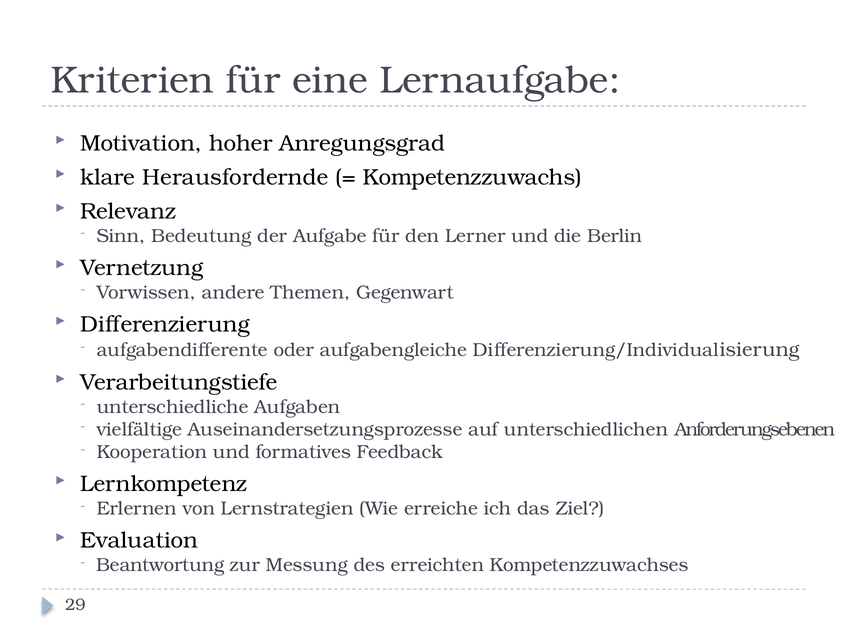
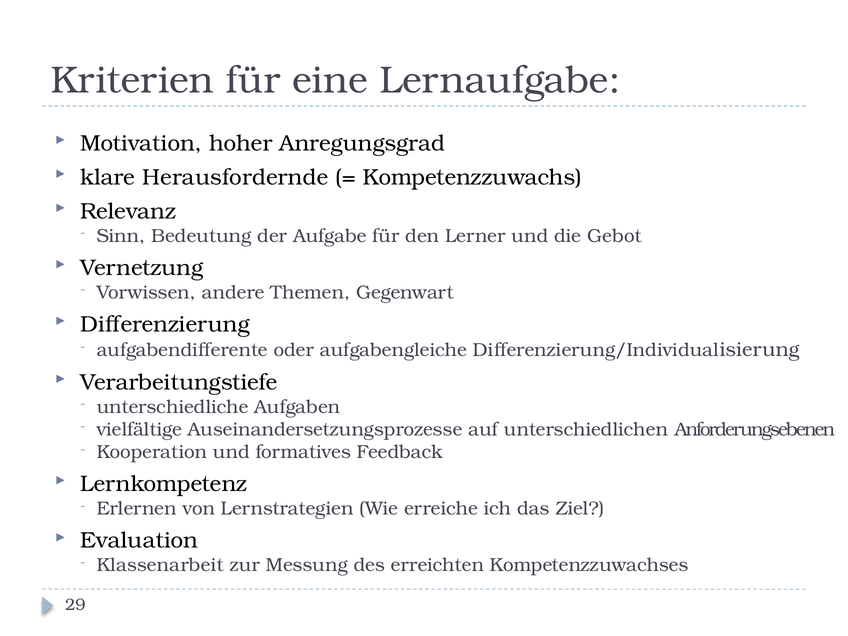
Berlin: Berlin -> Gebot
Beantwortung: Beantwortung -> Klassenarbeit
